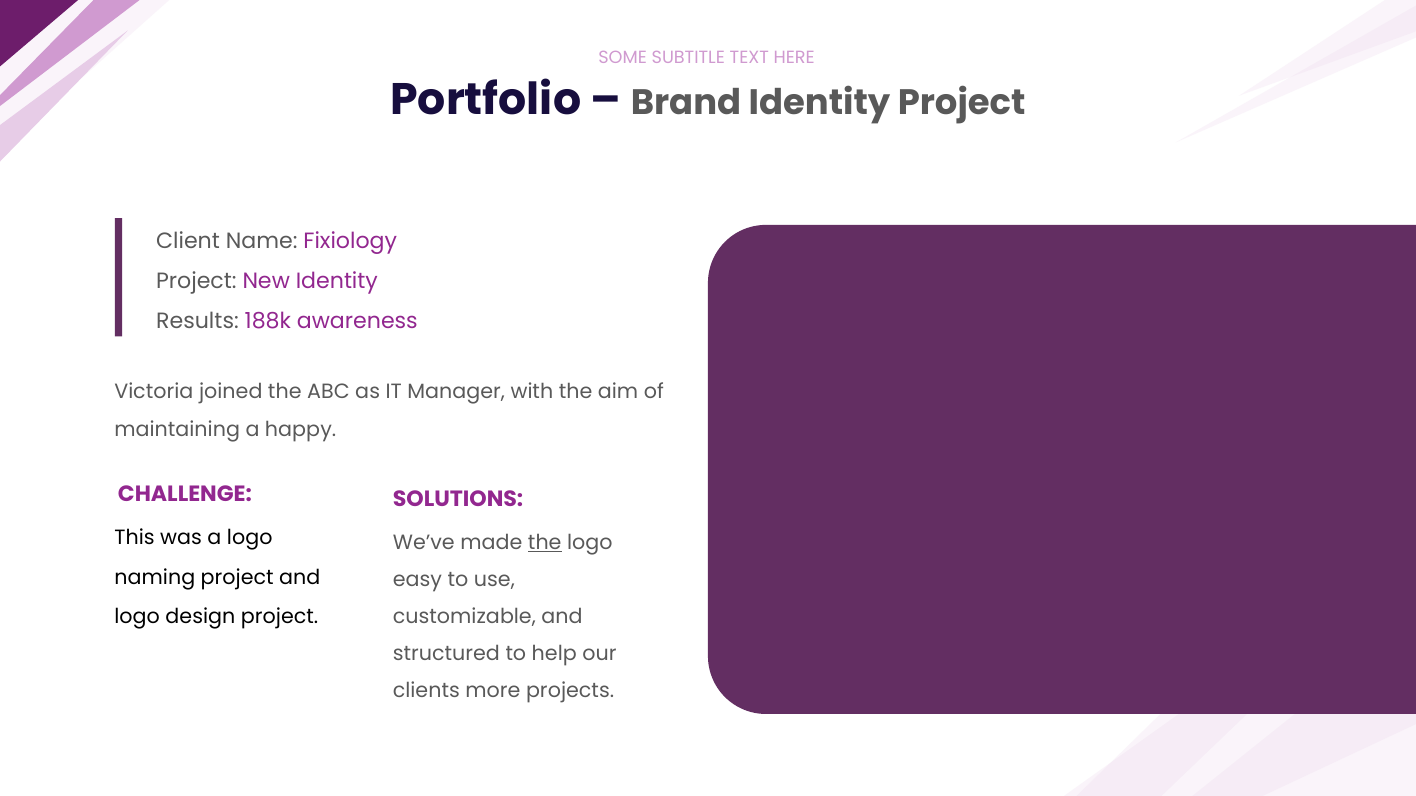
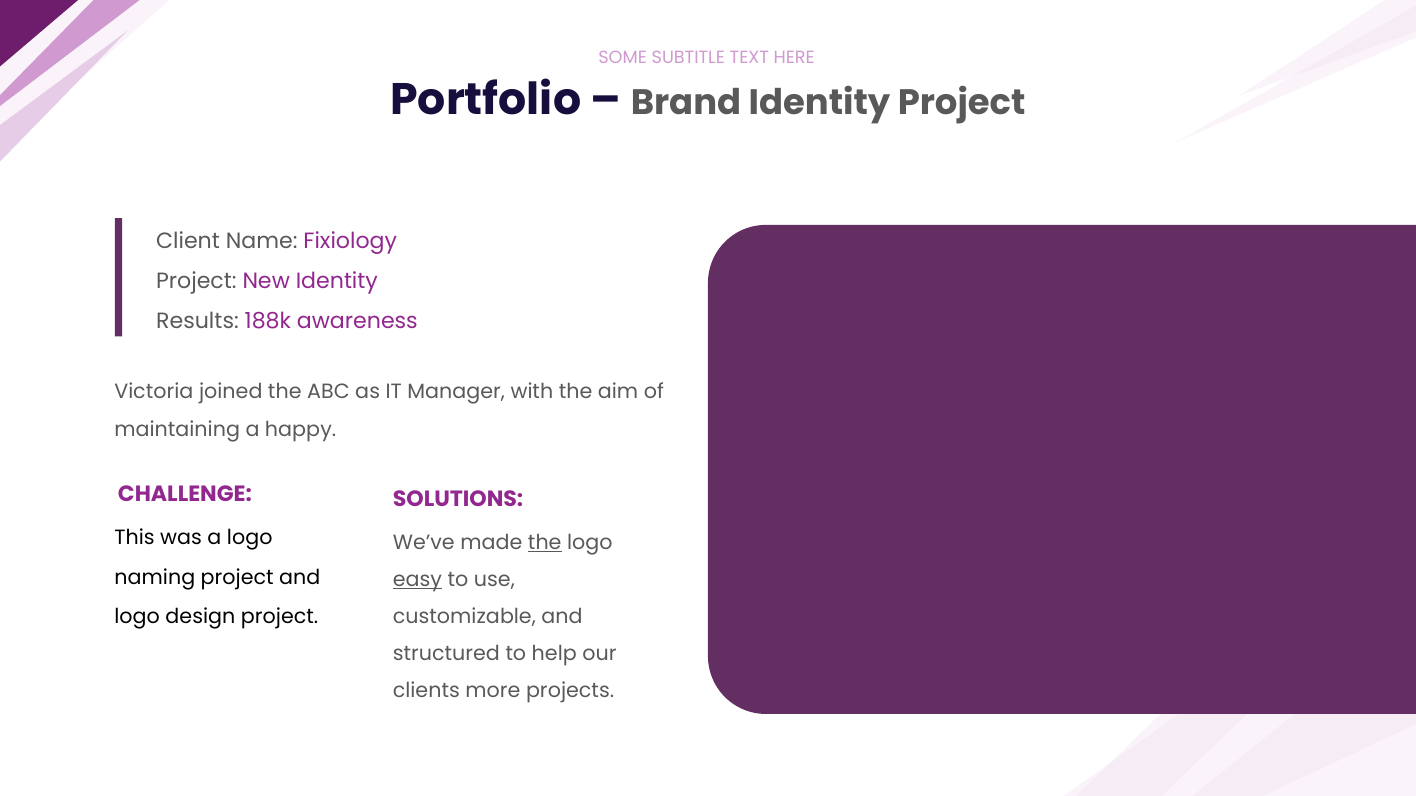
easy underline: none -> present
